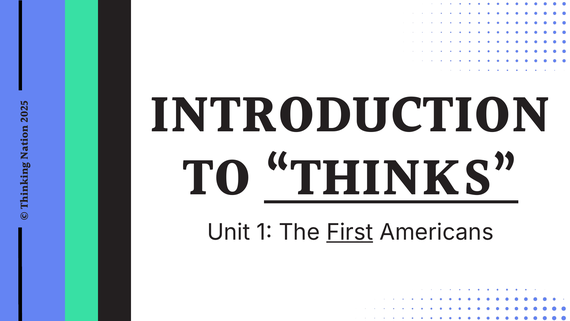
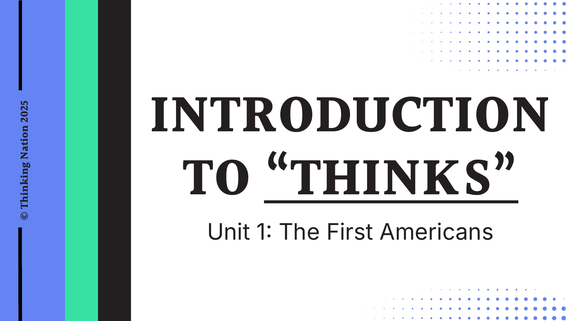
First underline: present -> none
